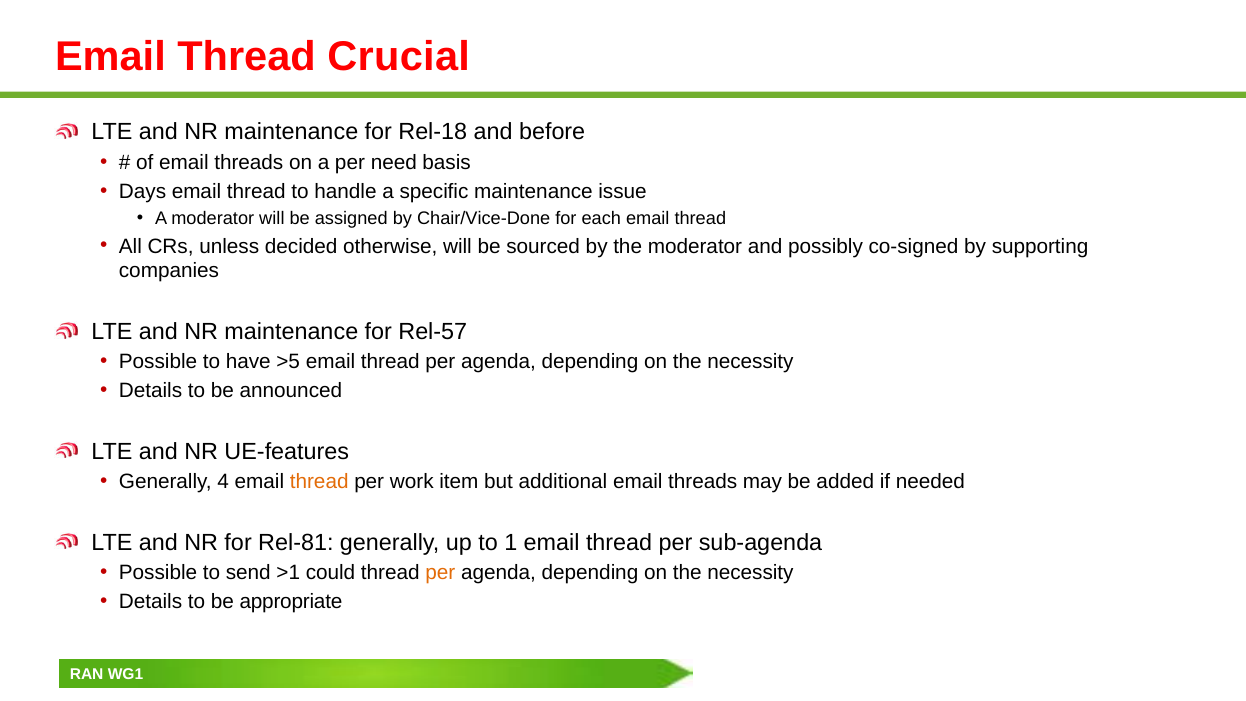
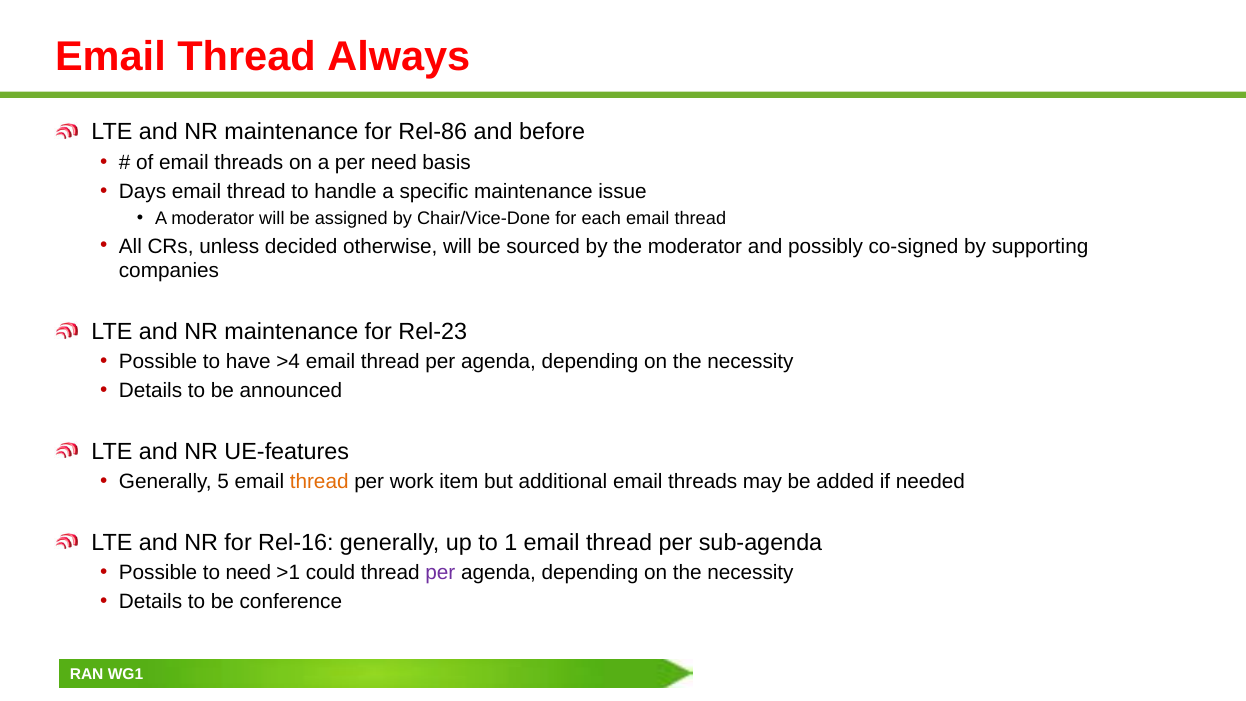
Crucial: Crucial -> Always
Rel-18: Rel-18 -> Rel-86
Rel-57: Rel-57 -> Rel-23
>5: >5 -> >4
4: 4 -> 5
Rel-81: Rel-81 -> Rel-16
to send: send -> need
per at (440, 573) colour: orange -> purple
appropriate: appropriate -> conference
